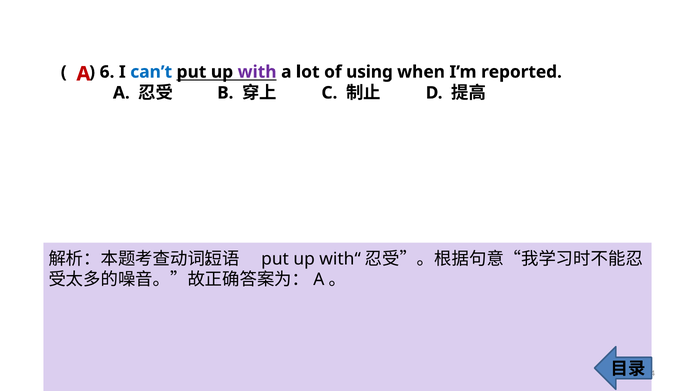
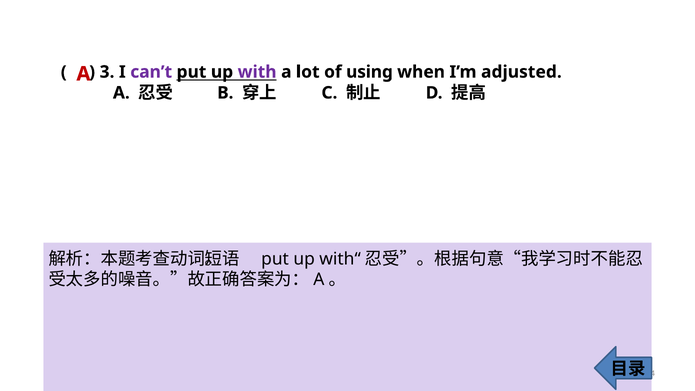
6: 6 -> 3
can’t colour: blue -> purple
reported: reported -> adjusted
